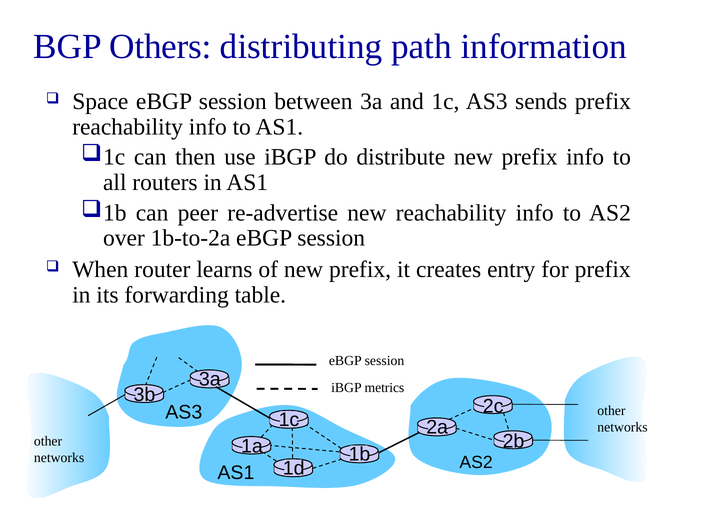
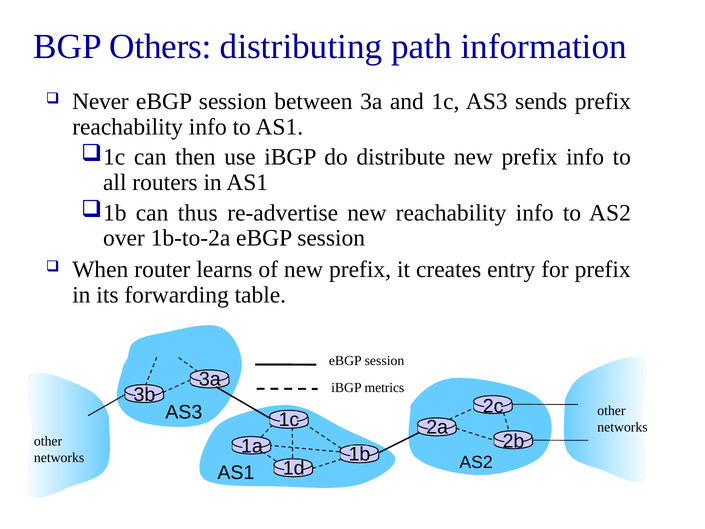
Space: Space -> Never
peer: peer -> thus
